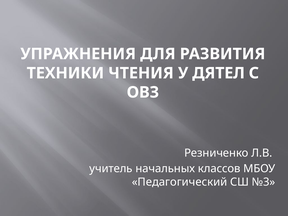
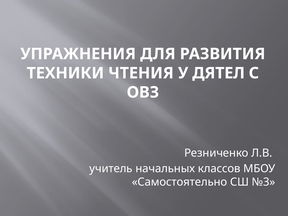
Педагогический: Педагогический -> Самостоятельно
